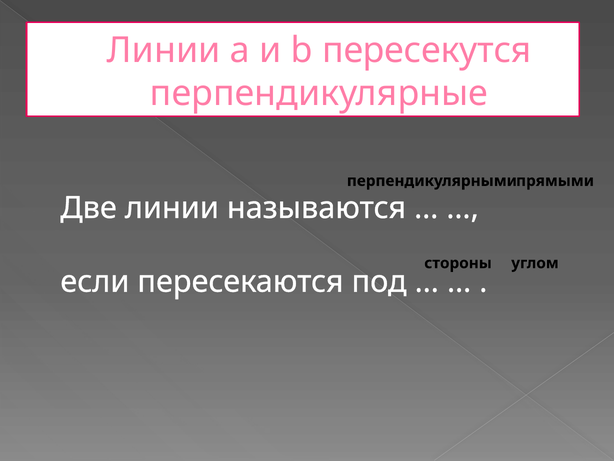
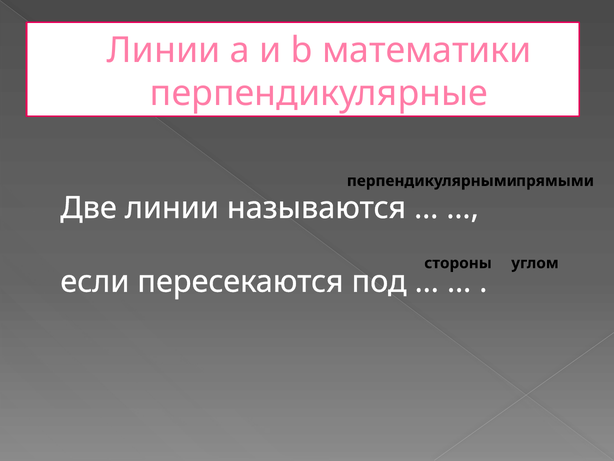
пересекутся: пересекутся -> математики
